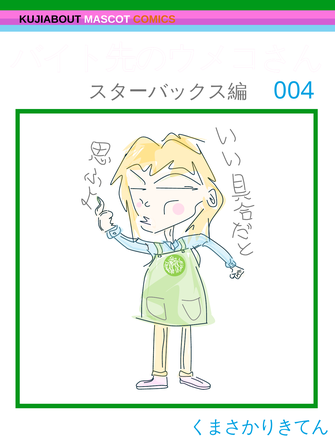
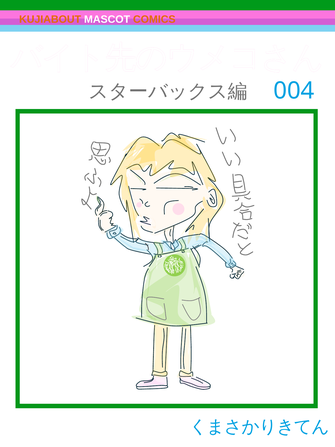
KUJIABOUT colour: black -> orange
